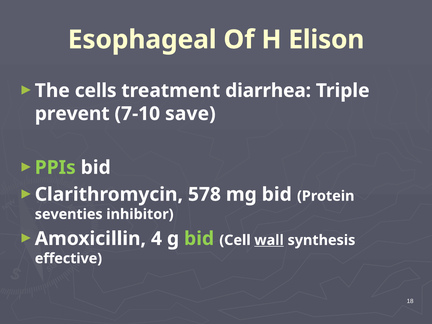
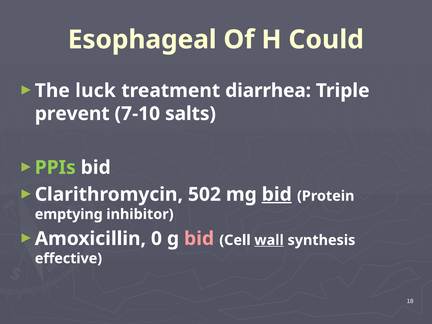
Elison: Elison -> Could
cells: cells -> luck
save: save -> salts
578: 578 -> 502
bid at (277, 194) underline: none -> present
seventies: seventies -> emptying
4: 4 -> 0
bid at (199, 239) colour: light green -> pink
